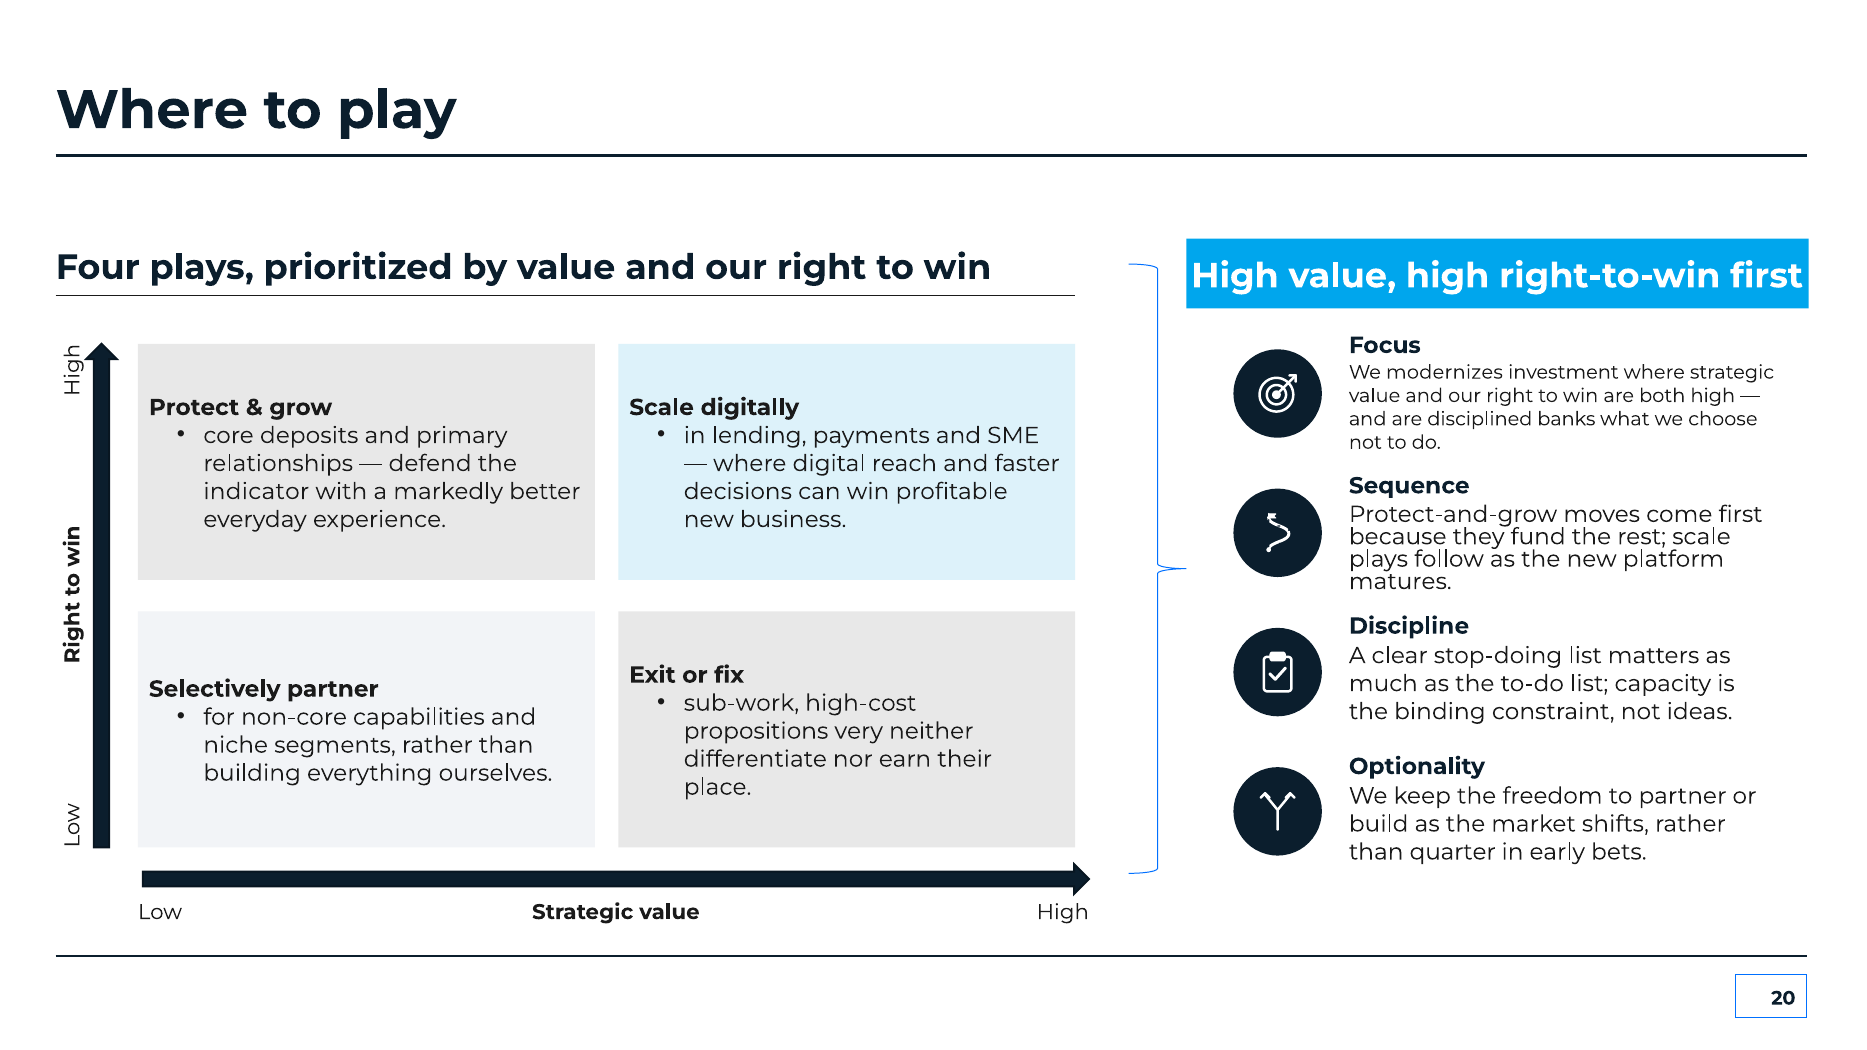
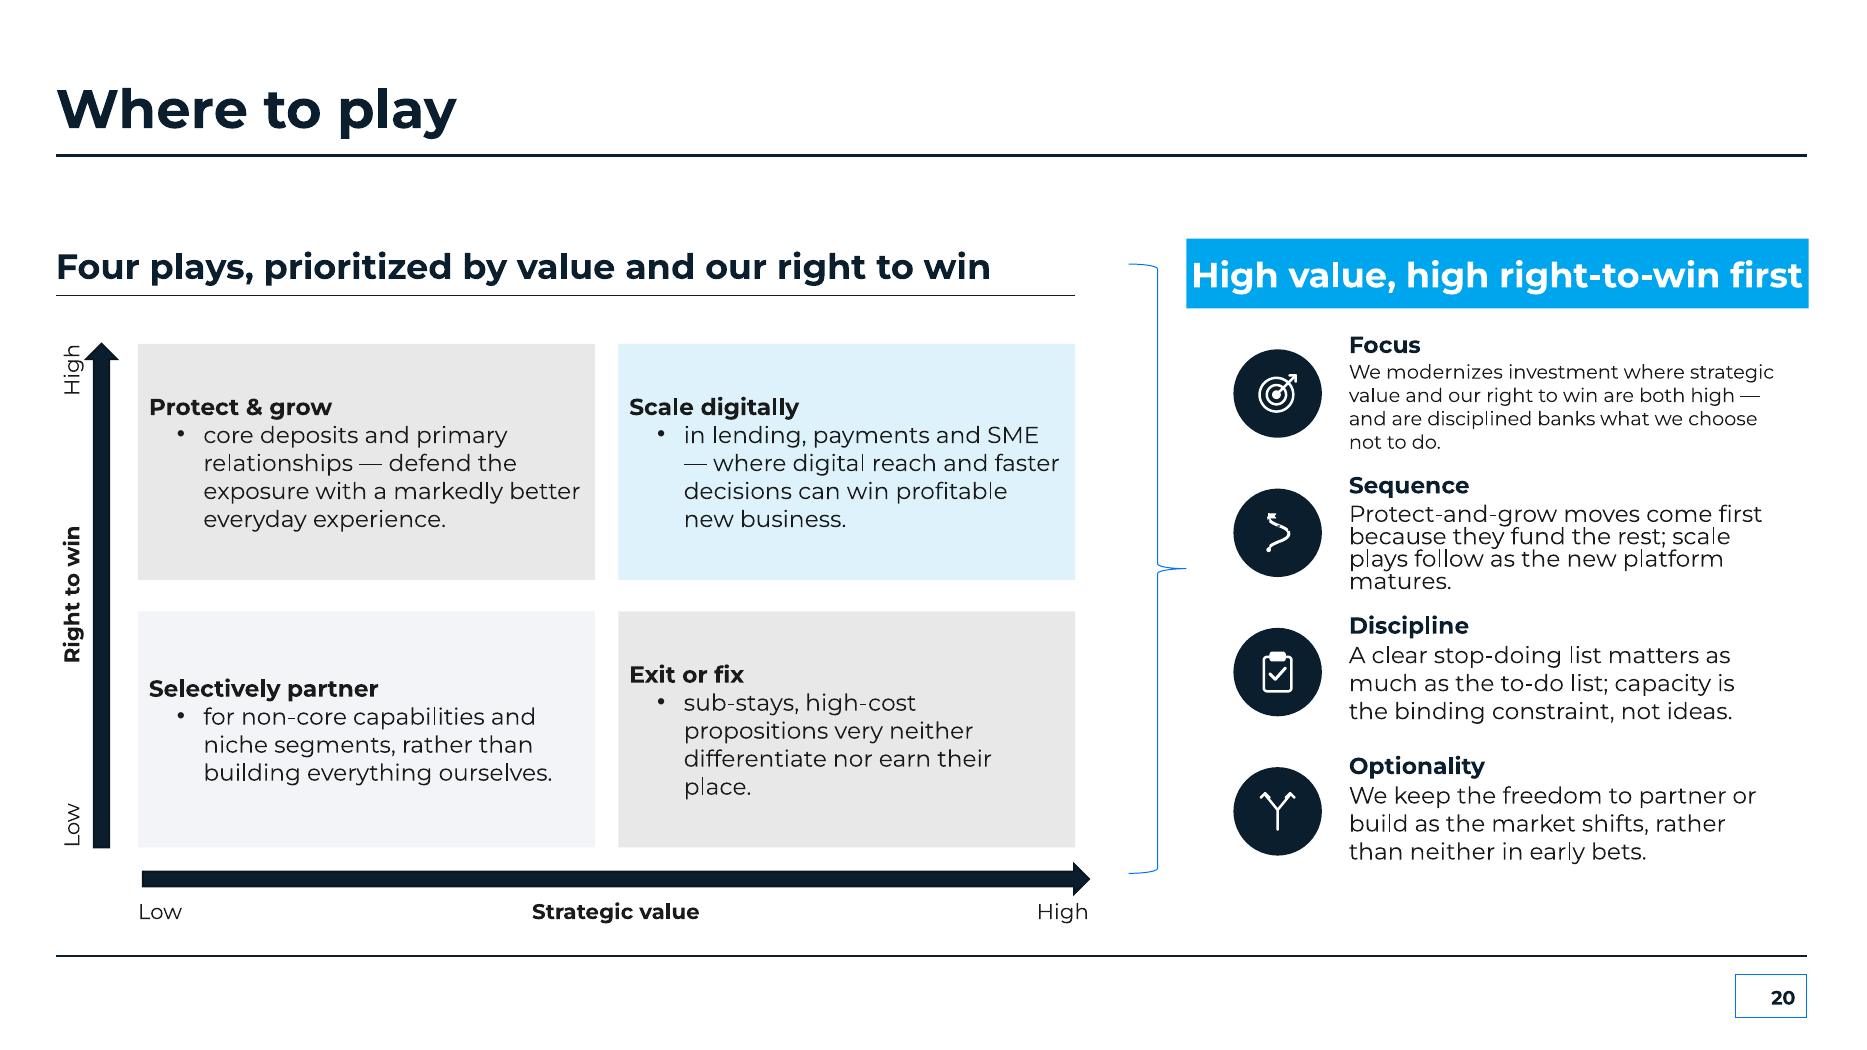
indicator: indicator -> exposure
sub-work: sub-work -> sub-stays
than quarter: quarter -> neither
